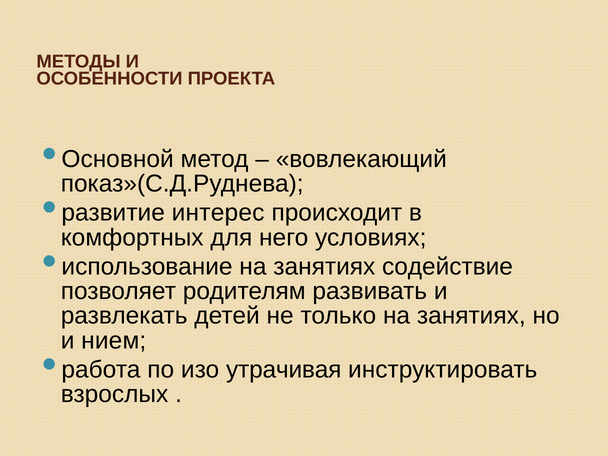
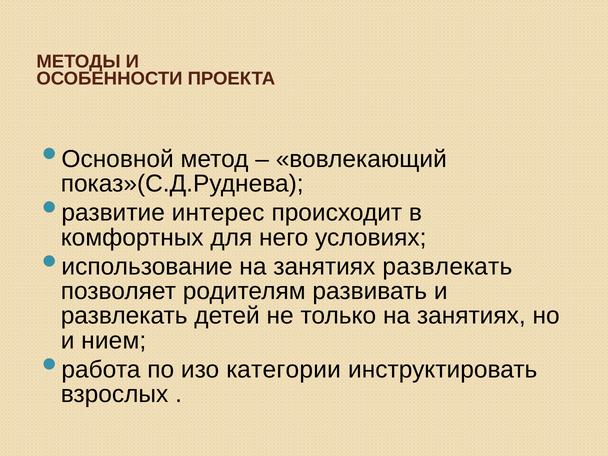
занятиях содействие: содействие -> развлекать
утрачивая: утрачивая -> категории
